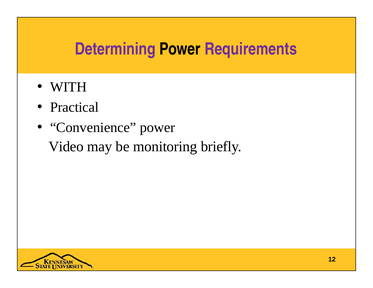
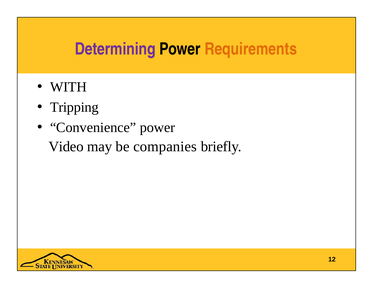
Requirements colour: purple -> orange
Practical: Practical -> Tripping
monitoring: monitoring -> companies
